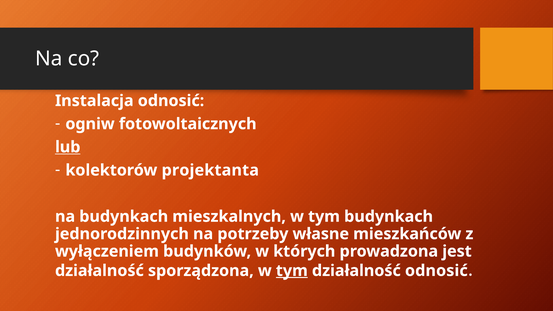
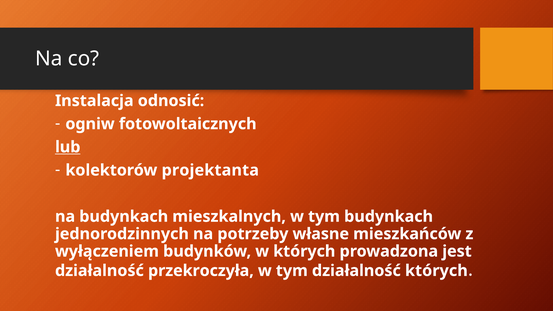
sporządzona: sporządzona -> przekroczyła
tym at (292, 271) underline: present -> none
działalność odnosić: odnosić -> których
